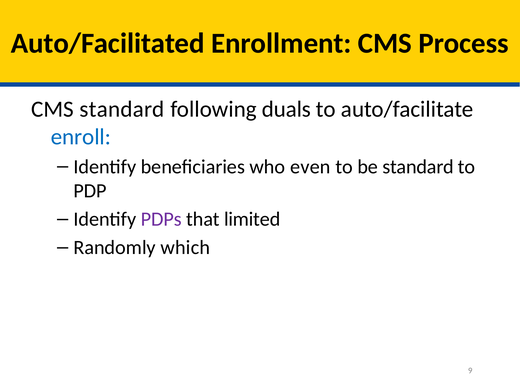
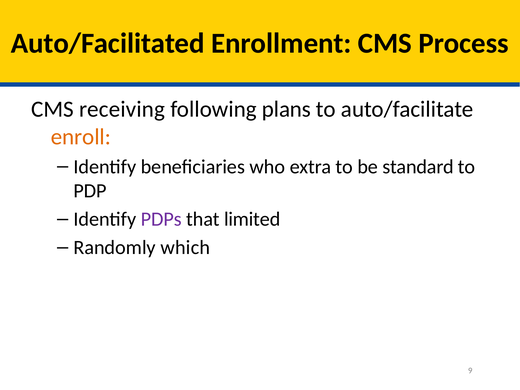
CMS standard: standard -> receiving
duals: duals -> plans
enroll colour: blue -> orange
even: even -> extra
